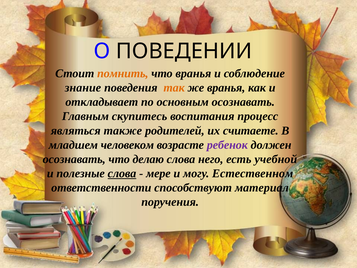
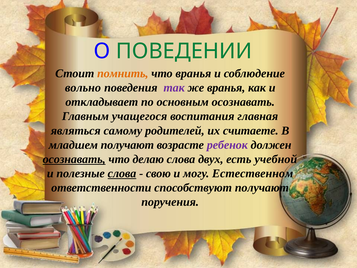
ПОВЕДЕНИИ colour: black -> green
знание: знание -> вольно
так colour: orange -> purple
скупитесь: скупитесь -> учащегося
процесс: процесс -> главная
также: также -> самому
младшем человеком: человеком -> получают
осознавать at (74, 159) underline: none -> present
него: него -> двух
мере: мере -> свою
способствуют материал: материал -> получают
